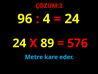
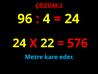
89: 89 -> 22
